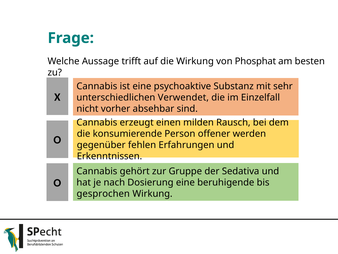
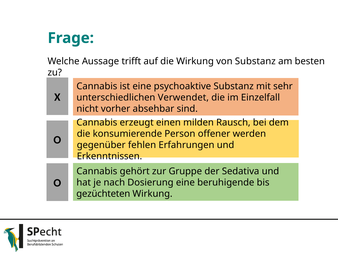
von Phosphat: Phosphat -> Substanz
gesprochen: gesprochen -> gezüchteten
